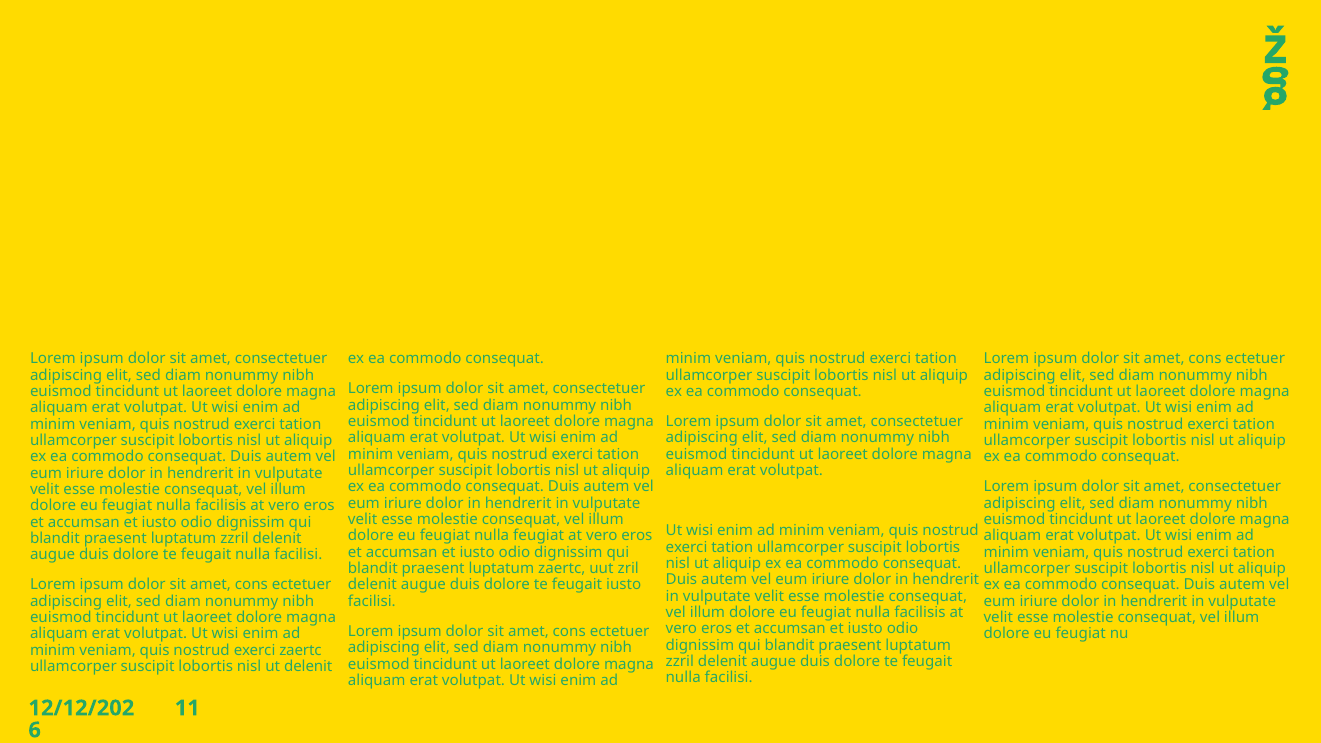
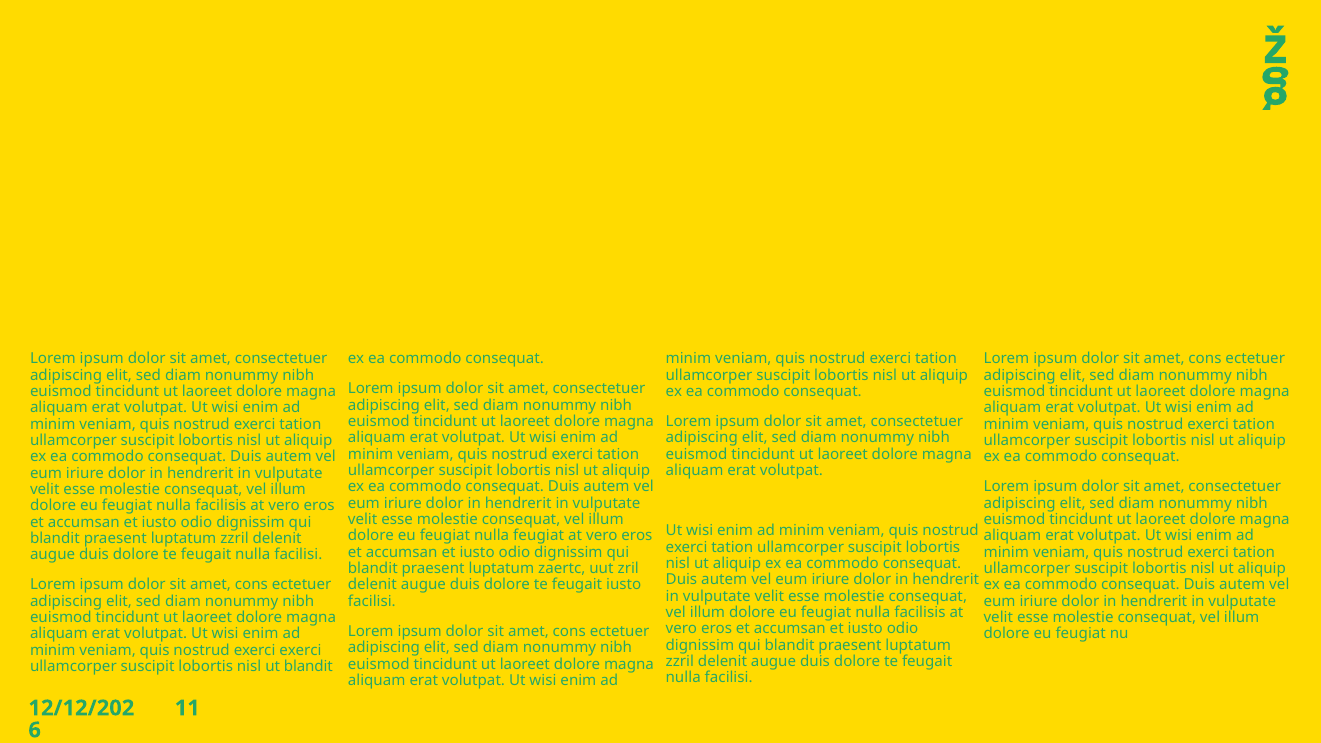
exerci zaertc: zaertc -> exerci
ut delenit: delenit -> blandit
